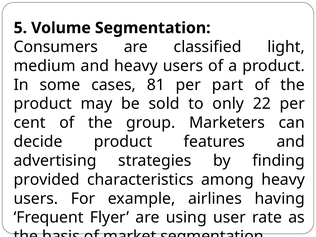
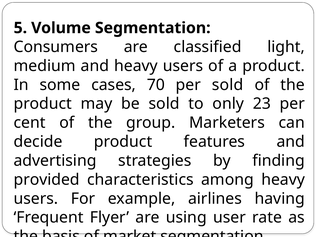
81: 81 -> 70
per part: part -> sold
22: 22 -> 23
